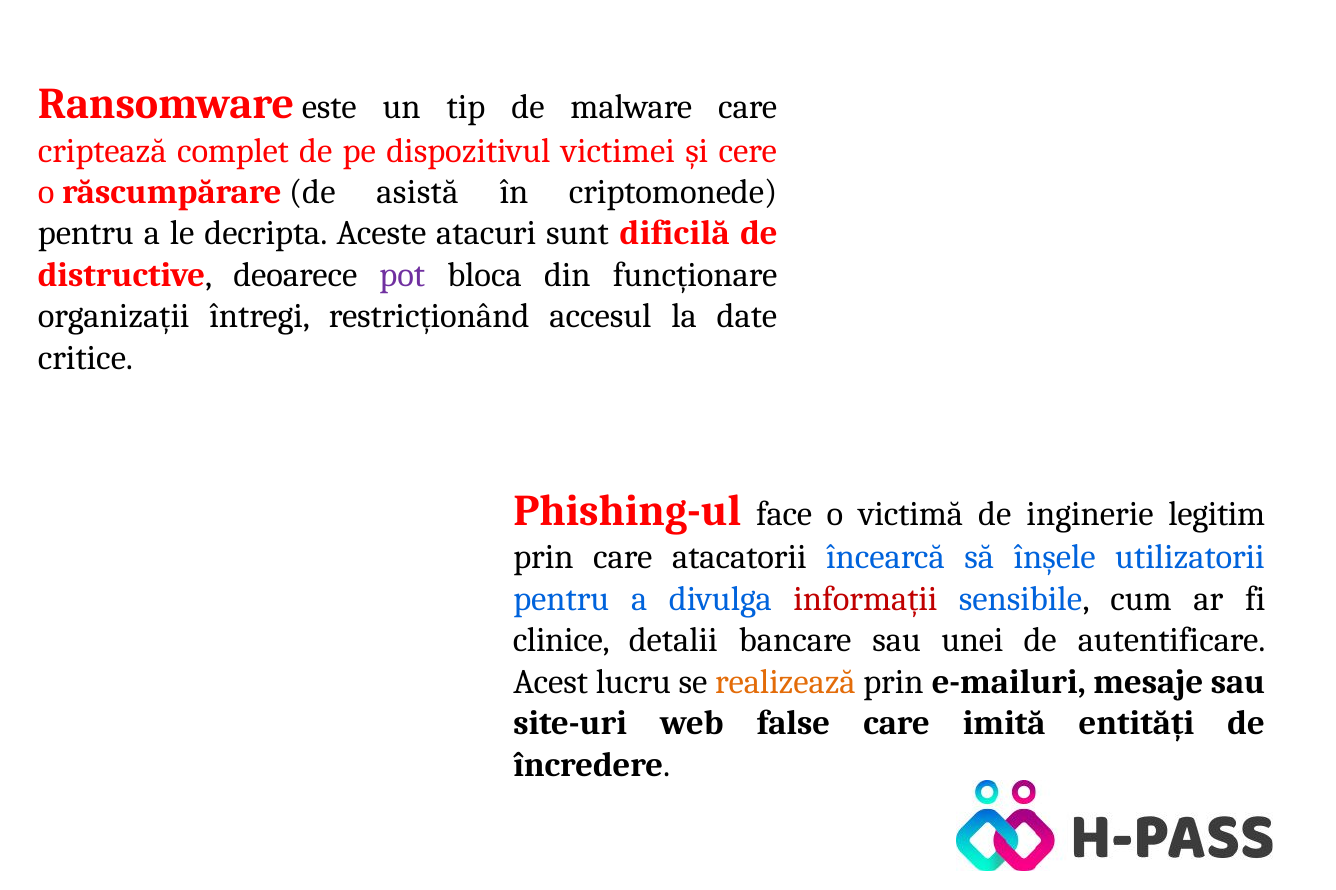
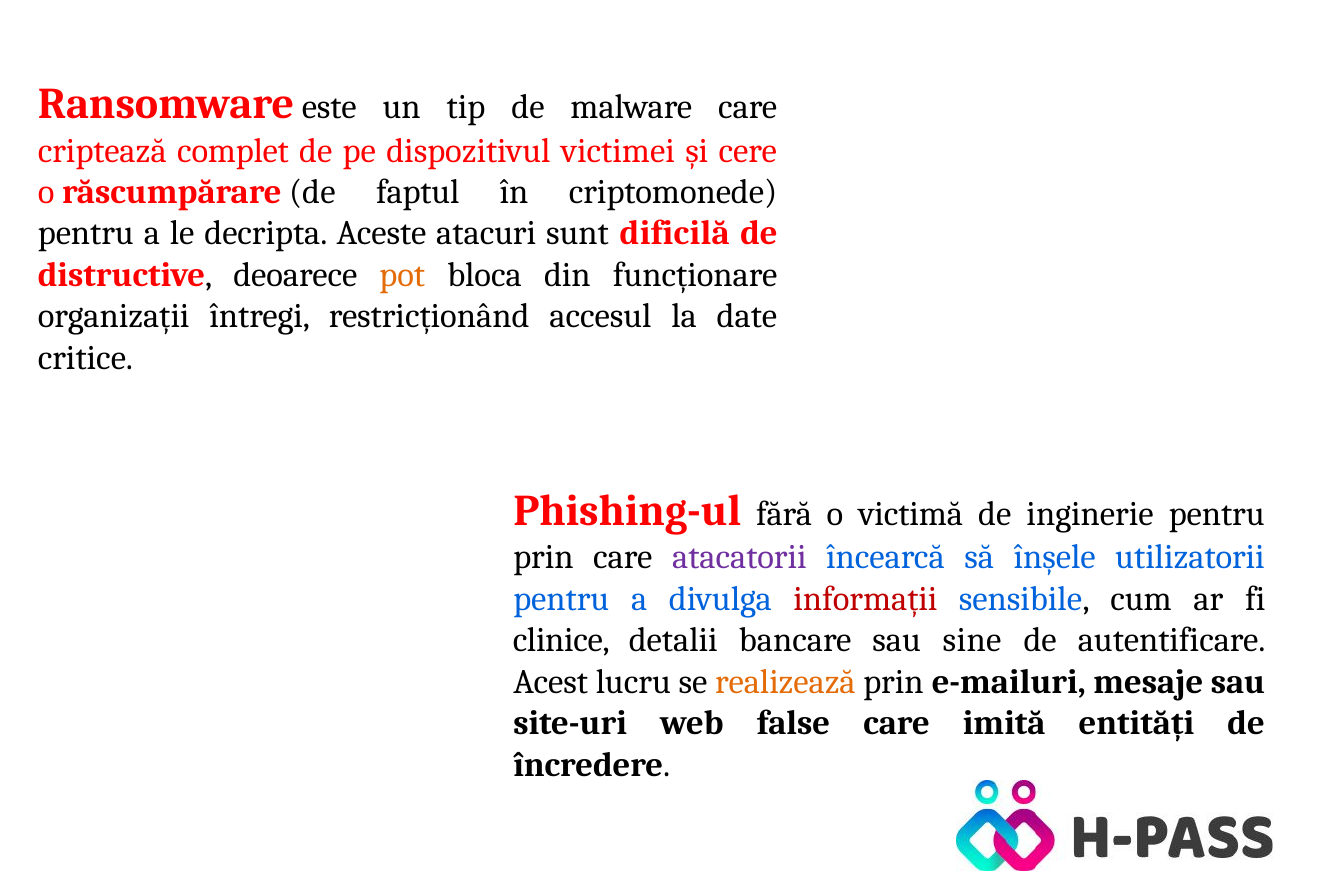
asistă: asistă -> faptul
pot colour: purple -> orange
face: face -> fără
inginerie legitim: legitim -> pentru
atacatorii colour: black -> purple
unei: unei -> sine
